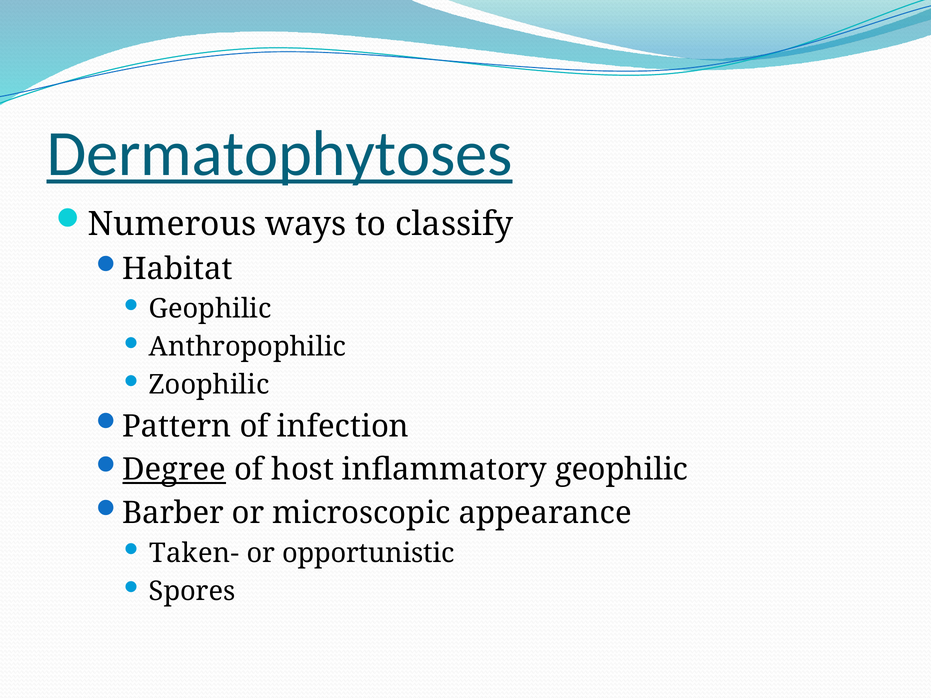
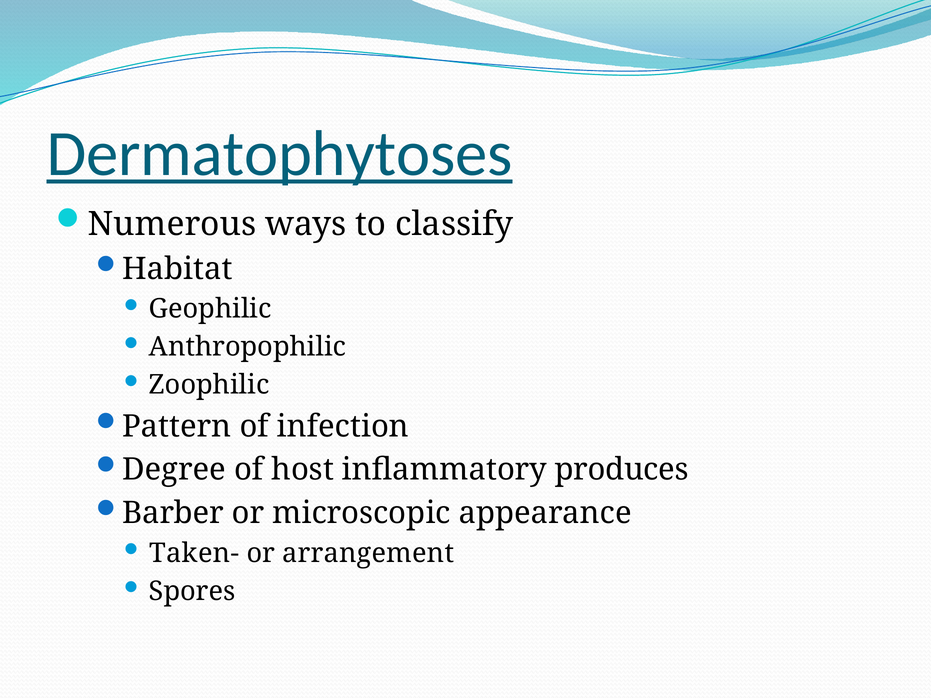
Degree underline: present -> none
inflammatory geophilic: geophilic -> produces
opportunistic: opportunistic -> arrangement
